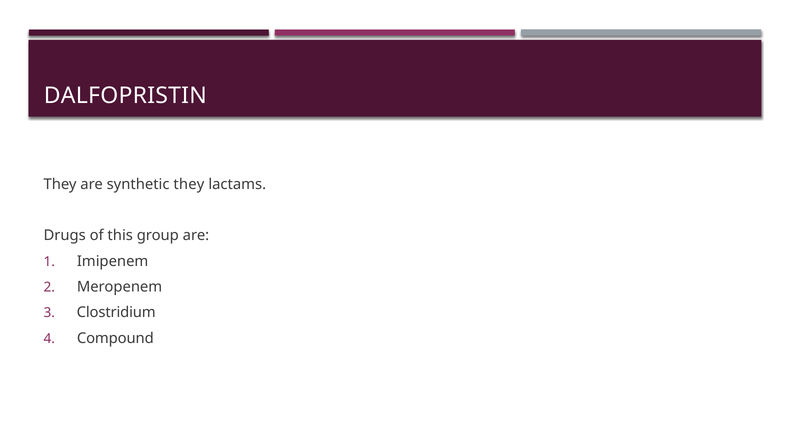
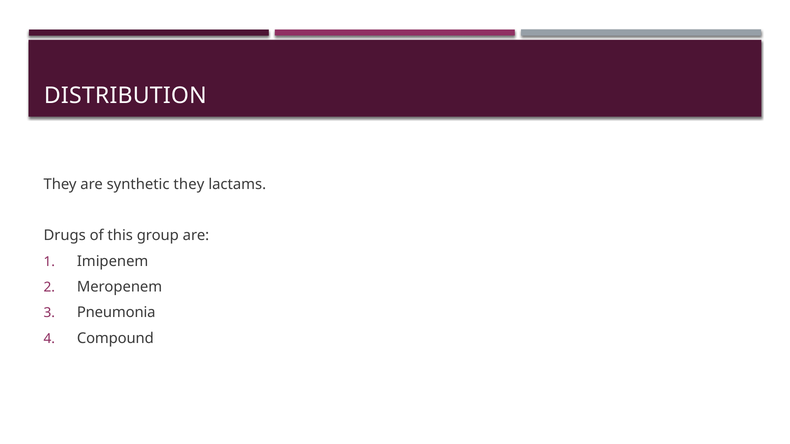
DALFOPRISTIN: DALFOPRISTIN -> DISTRIBUTION
Clostridium: Clostridium -> Pneumonia
